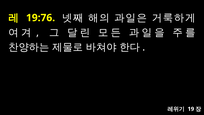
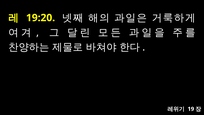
19:76: 19:76 -> 19:20
